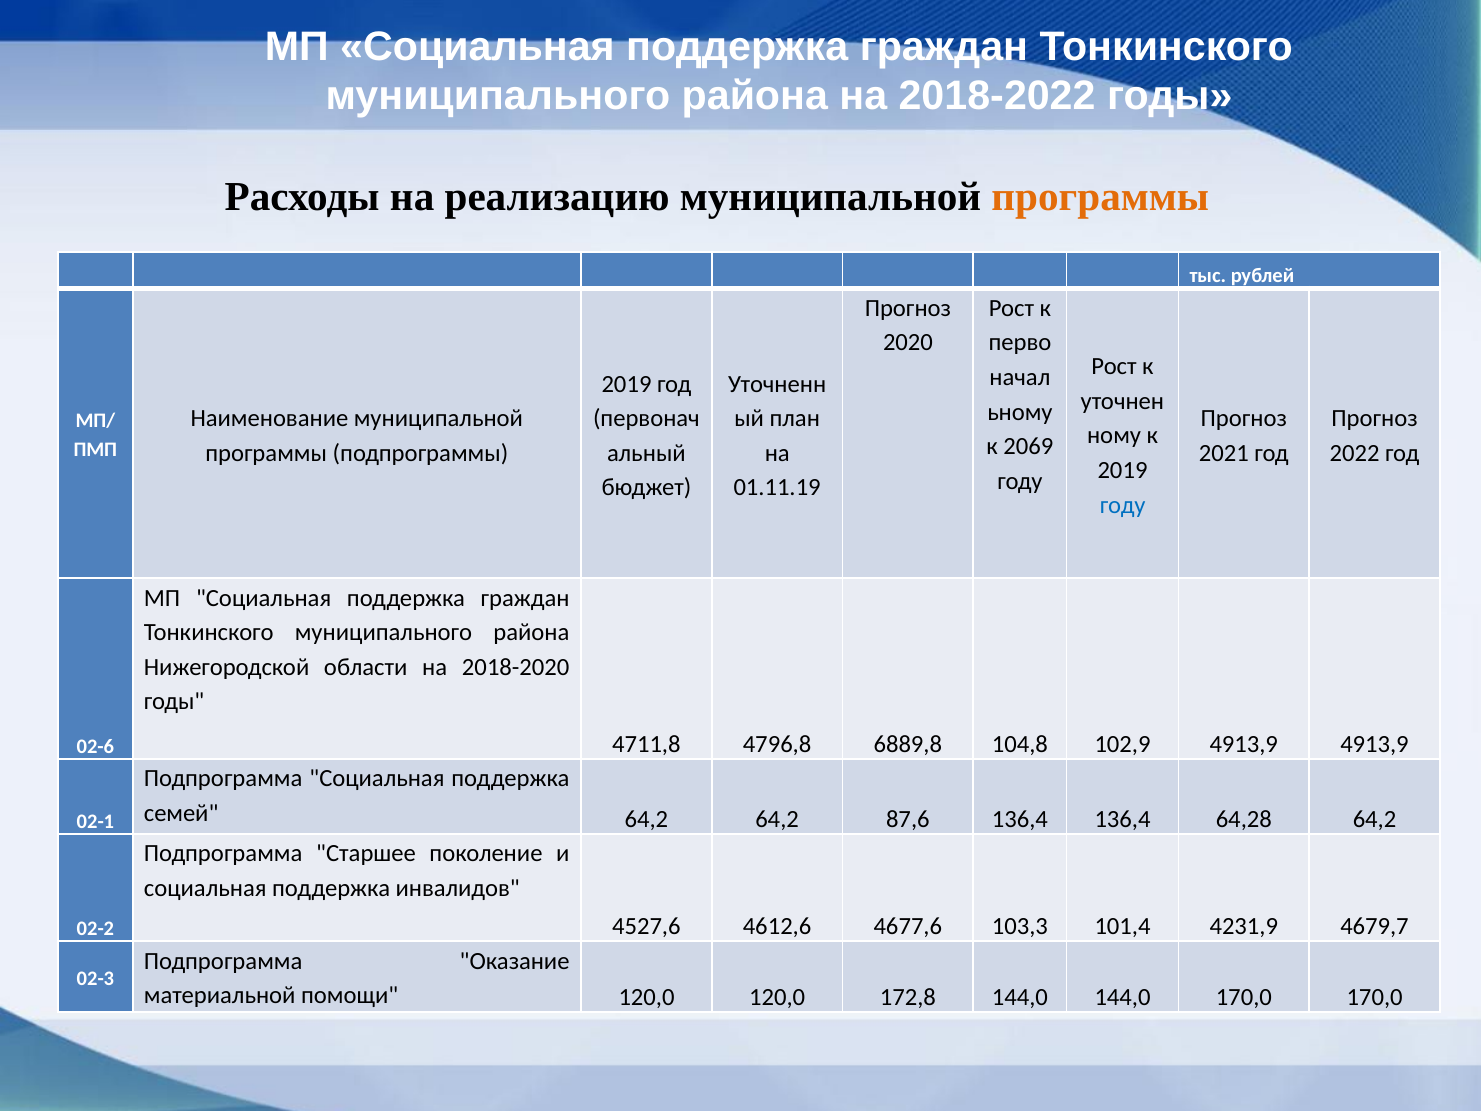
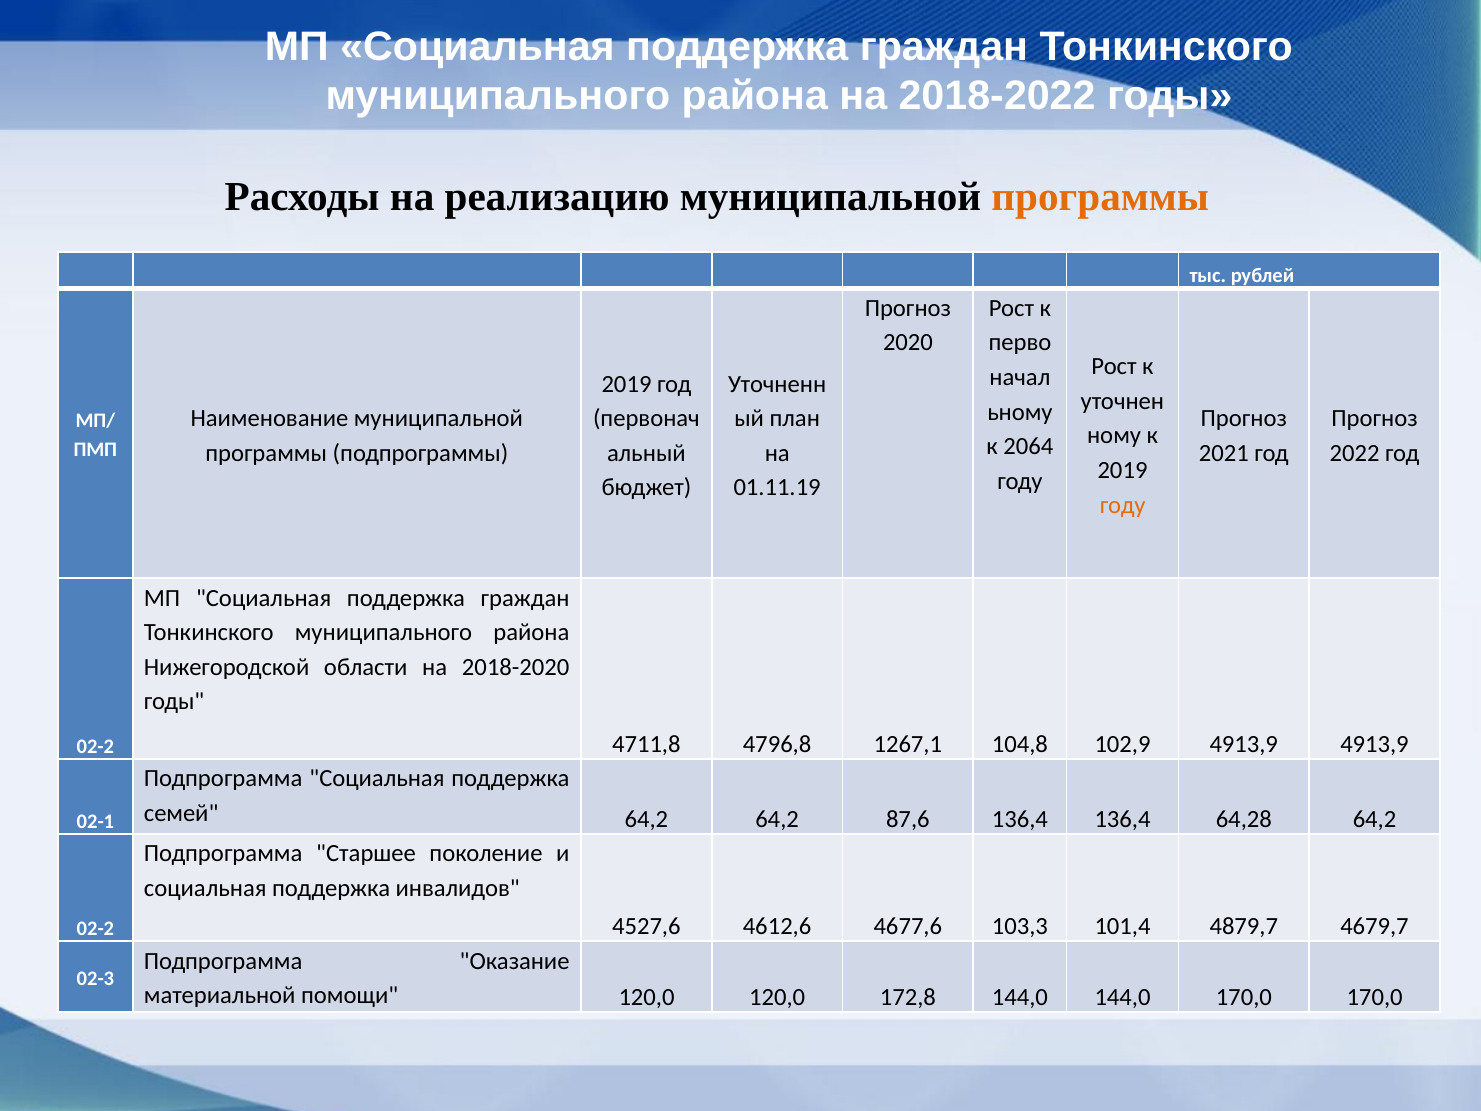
2069: 2069 -> 2064
году at (1123, 505) colour: blue -> orange
6889,8: 6889,8 -> 1267,1
02-6 at (95, 746): 02-6 -> 02-2
4231,9: 4231,9 -> 4879,7
